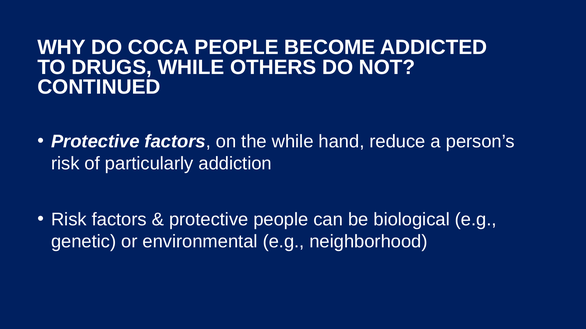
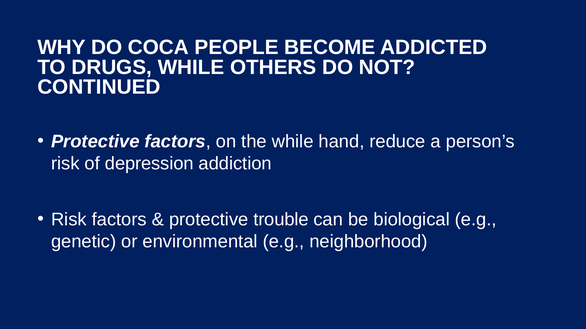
particularly: particularly -> depression
protective people: people -> trouble
